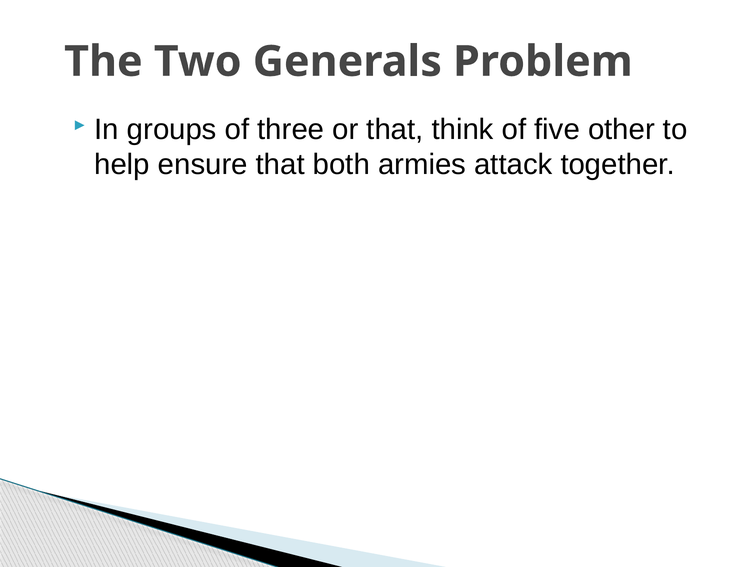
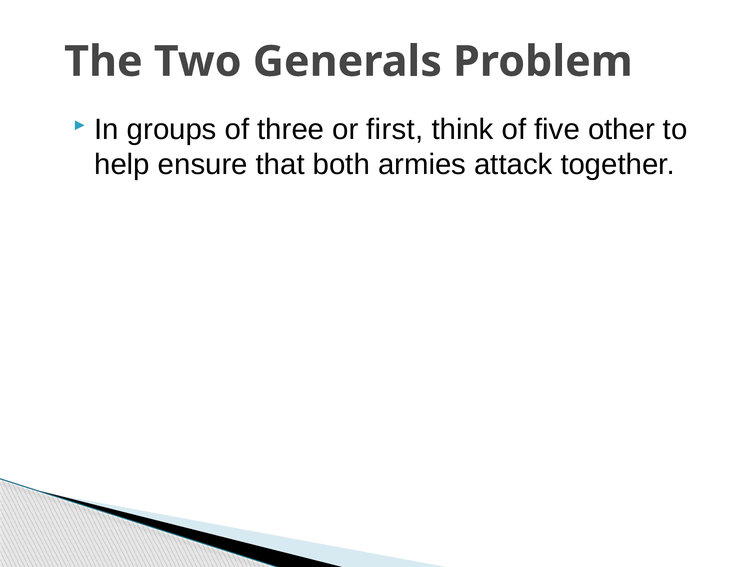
or that: that -> first
